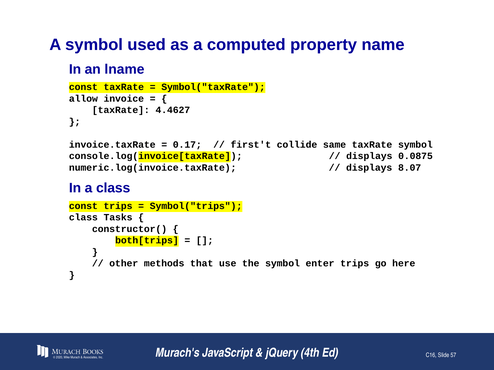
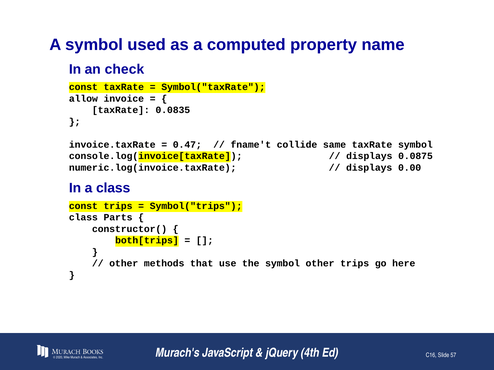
lname: lname -> check
4.4627: 4.4627 -> 0.0835
0.17: 0.17 -> 0.47
first't: first't -> fname't
8.07: 8.07 -> 0.00
Tasks: Tasks -> Parts
symbol enter: enter -> other
